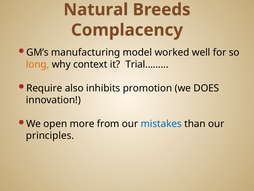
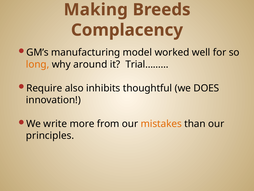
Natural: Natural -> Making
context: context -> around
promotion: promotion -> thoughtful
open: open -> write
mistakes colour: blue -> orange
